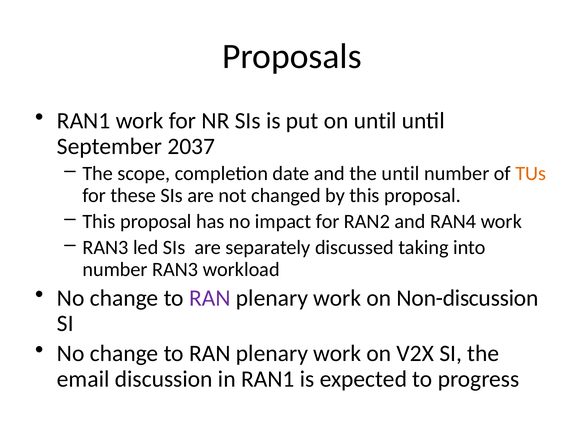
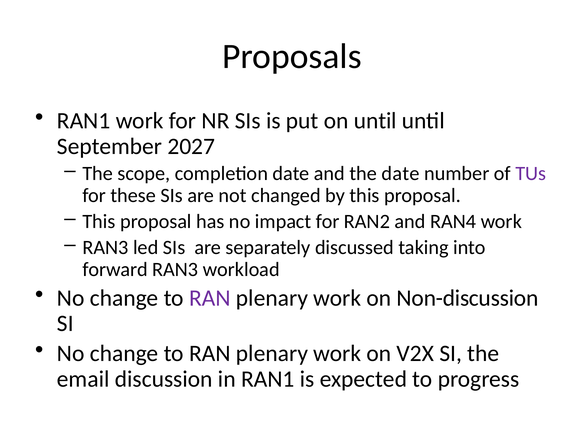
2037: 2037 -> 2027
the until: until -> date
TUs colour: orange -> purple
number at (115, 269): number -> forward
